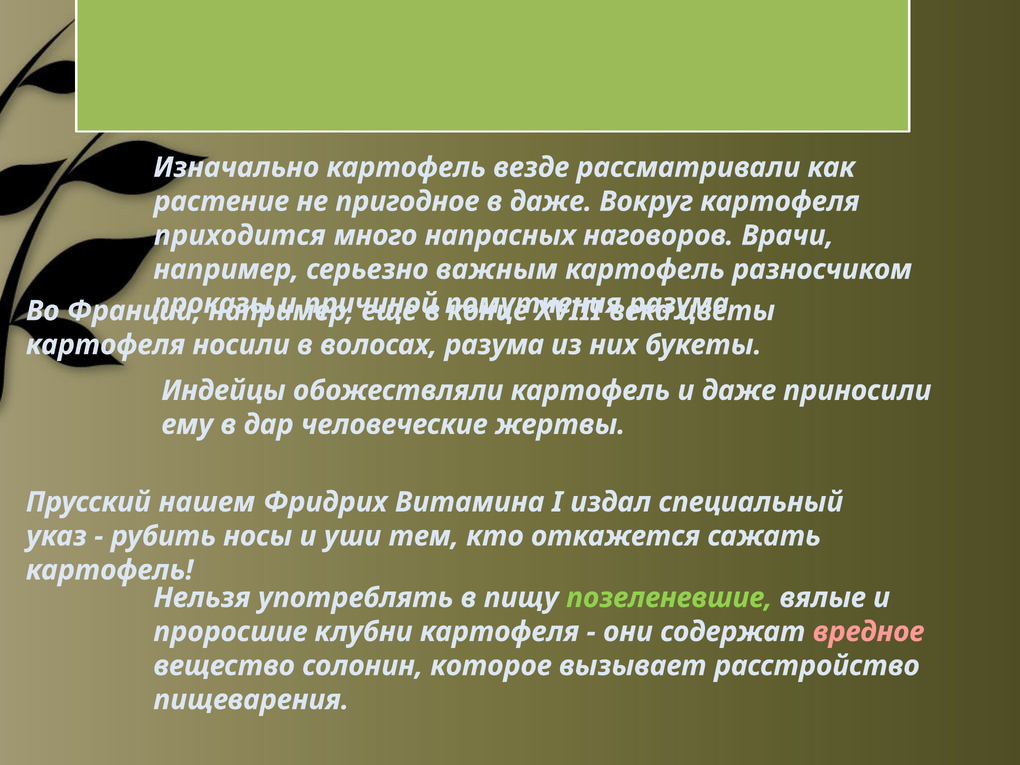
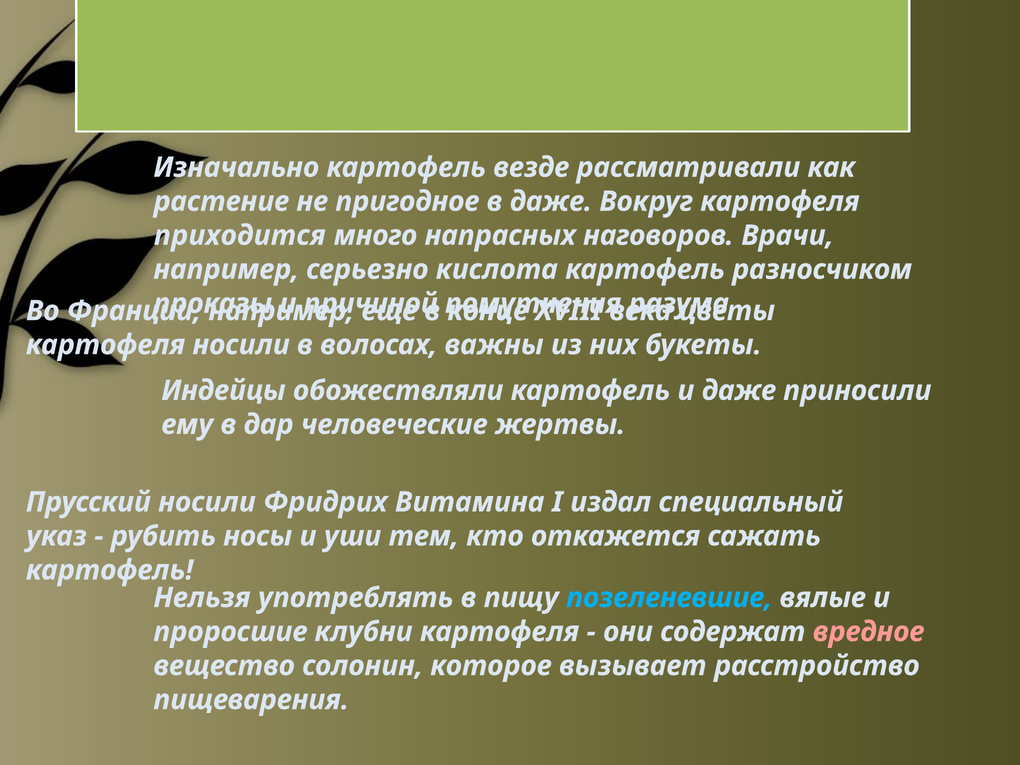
важным: важным -> кислота
волосах разума: разума -> важны
Прусский нашем: нашем -> носили
позеленевшие colour: light green -> light blue
